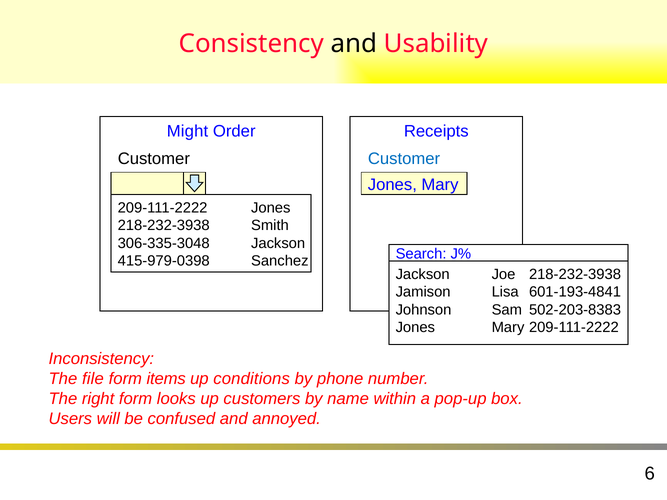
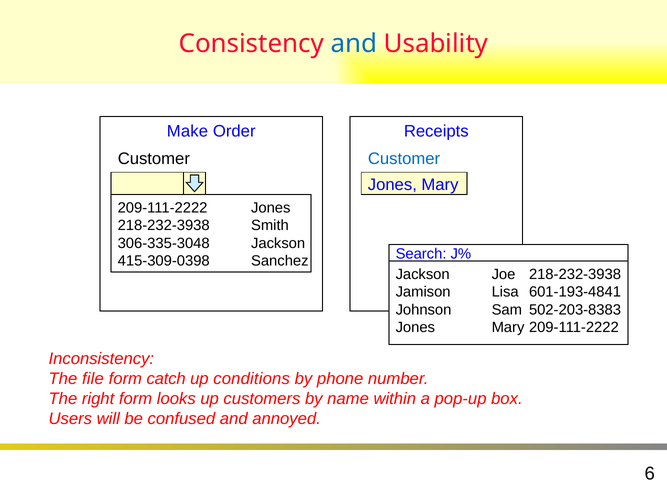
and at (354, 43) colour: black -> blue
Might: Might -> Make
415-979-0398: 415-979-0398 -> 415-309-0398
items: items -> catch
